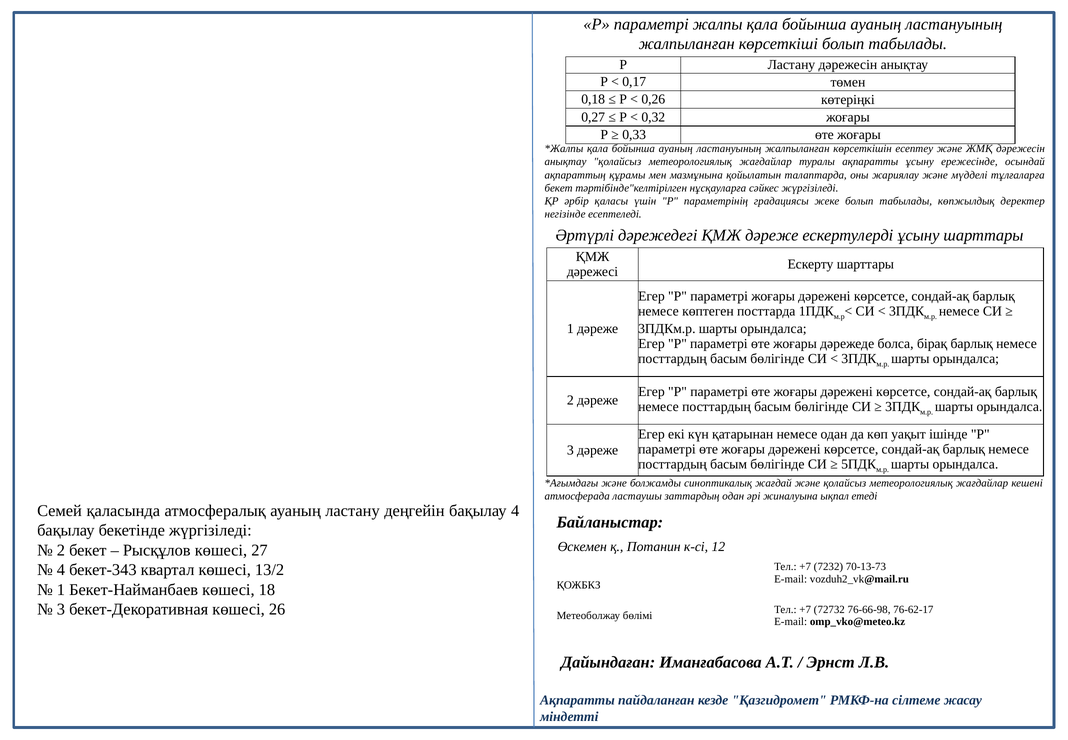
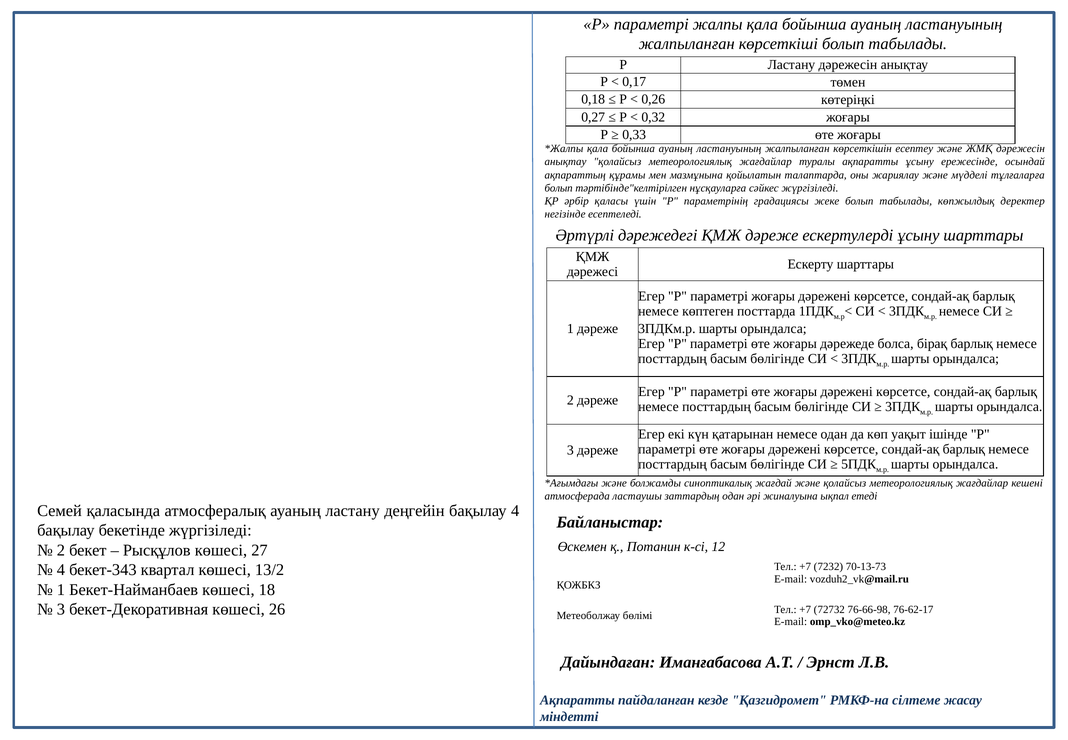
бекет at (559, 188): бекет -> болып
